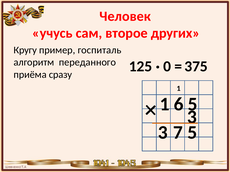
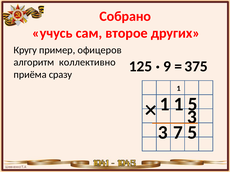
Человек: Человек -> Собрано
госпиталь: госпиталь -> офицеров
переданного: переданного -> коллективно
0: 0 -> 9
1 6: 6 -> 1
